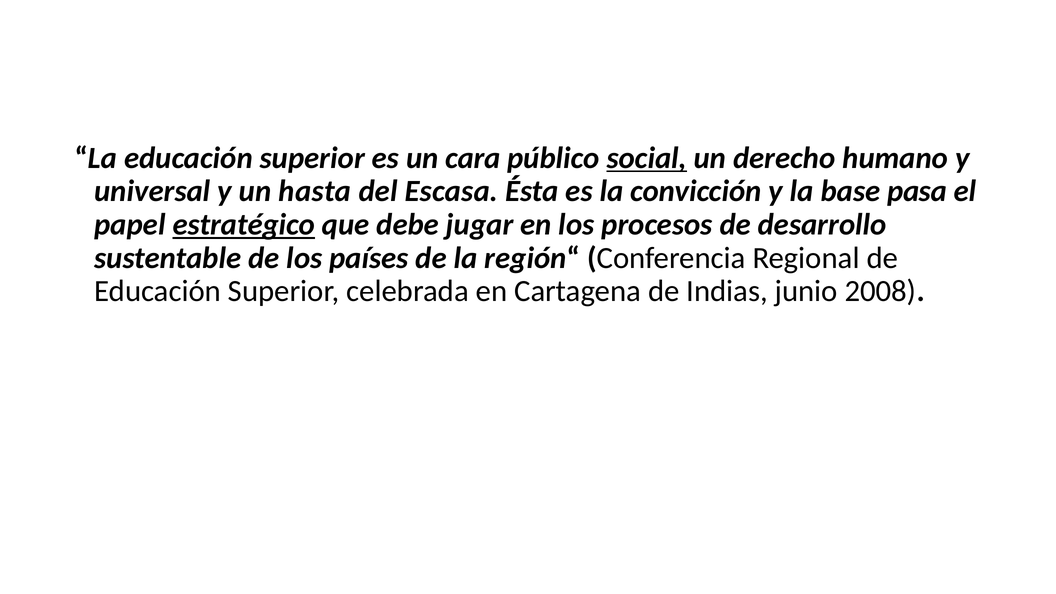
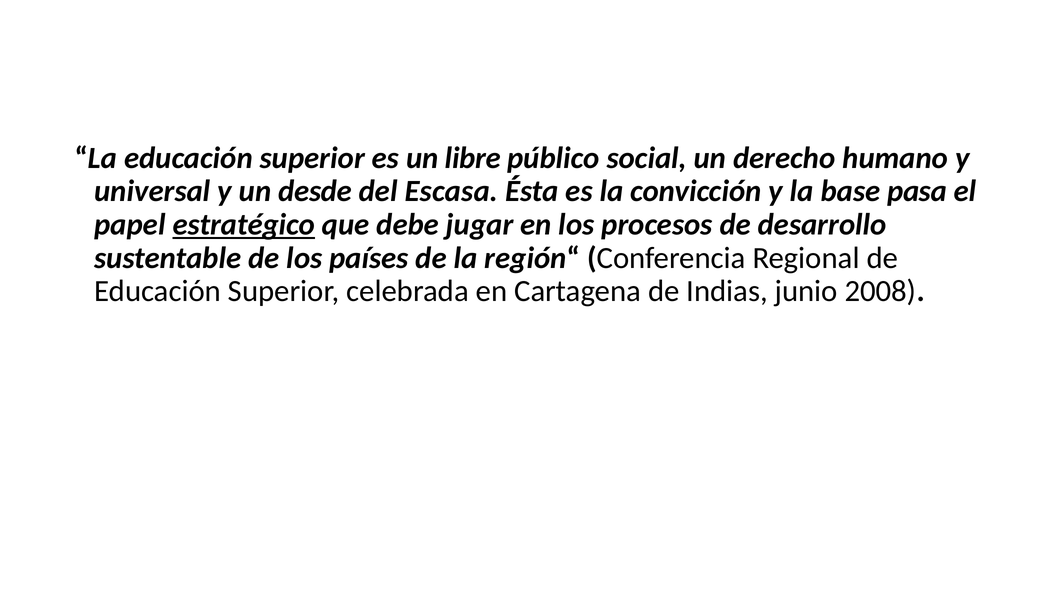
cara: cara -> libre
social underline: present -> none
hasta: hasta -> desde
